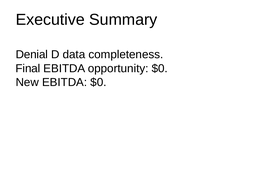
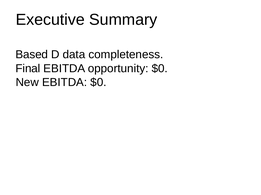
Denial: Denial -> Based
